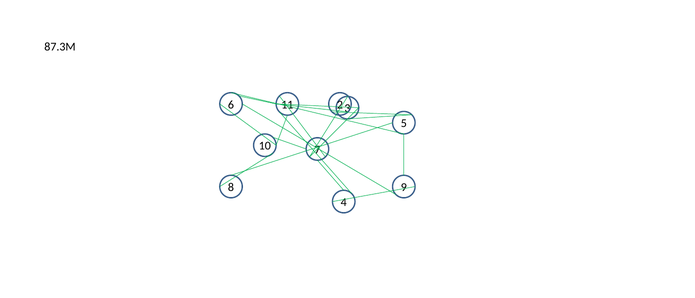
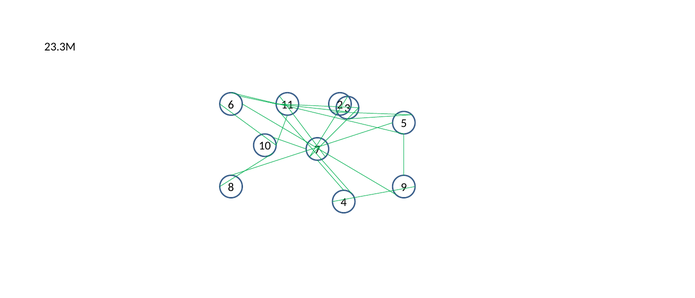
87.3M: 87.3M -> 23.3M
